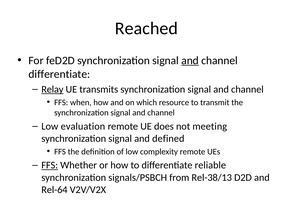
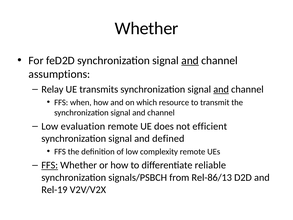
Reached at (146, 28): Reached -> Whether
differentiate at (59, 74): differentiate -> assumptions
Relay underline: present -> none
and at (221, 89) underline: none -> present
meeting: meeting -> efficient
Rel-38/13: Rel-38/13 -> Rel-86/13
Rel-64: Rel-64 -> Rel-19
